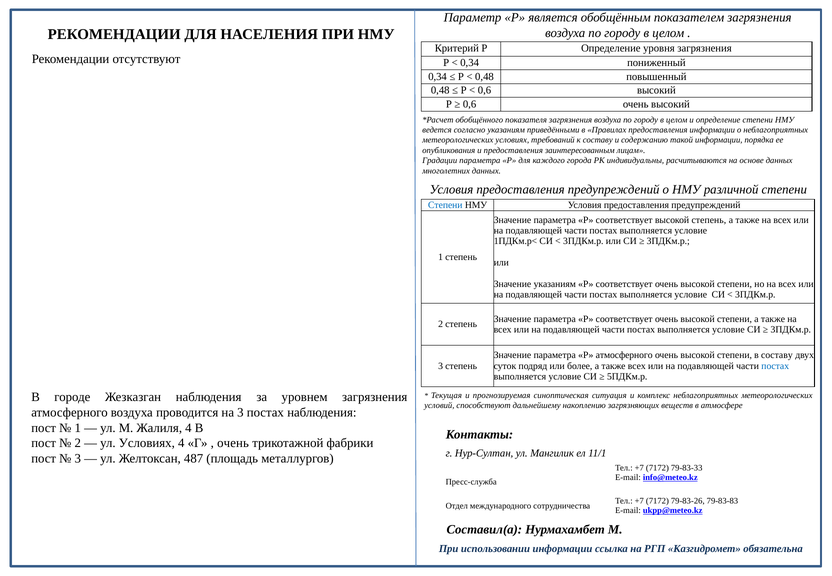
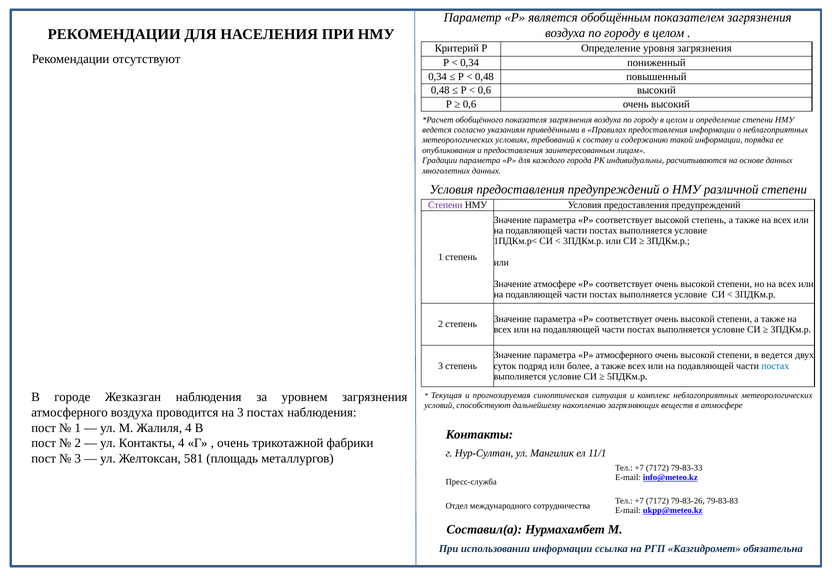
Степени at (445, 205) colour: blue -> purple
Значение указаниям: указаниям -> атмосфере
в составу: составу -> ведется
ул Условиях: Условиях -> Контакты
487: 487 -> 581
